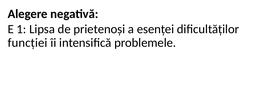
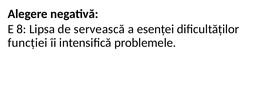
1: 1 -> 8
prietenoși: prietenoși -> servească
